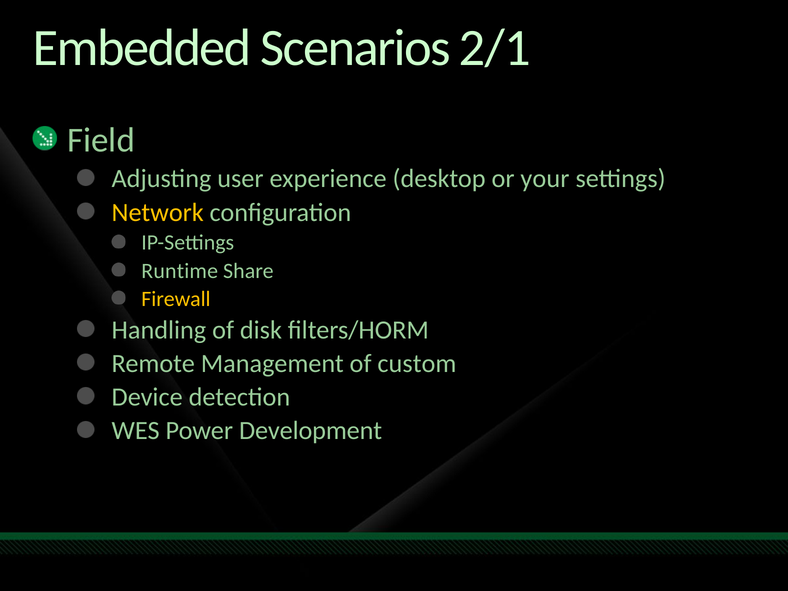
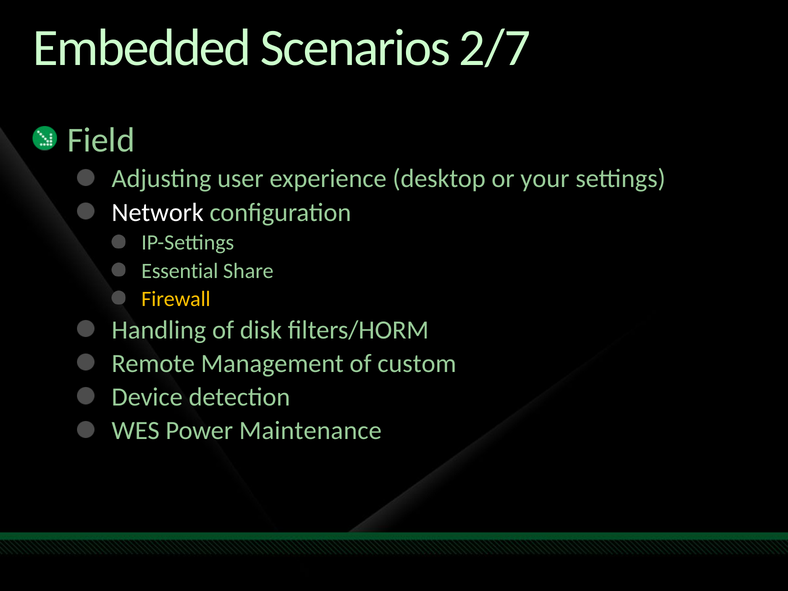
2/1: 2/1 -> 2/7
Network colour: yellow -> white
Runtime: Runtime -> Essential
Development: Development -> Maintenance
